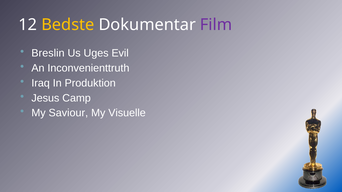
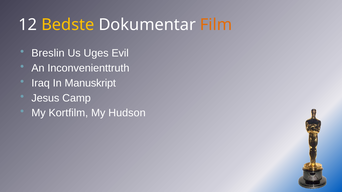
Film colour: purple -> orange
Produktion: Produktion -> Manuskript
Saviour: Saviour -> Kortfilm
Visuelle: Visuelle -> Hudson
